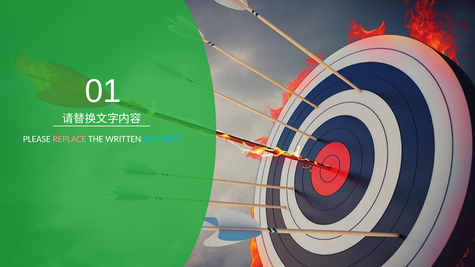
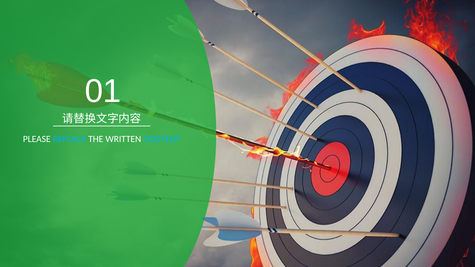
REPLACE colour: pink -> light blue
